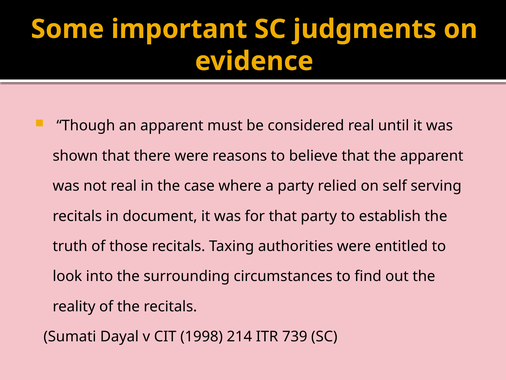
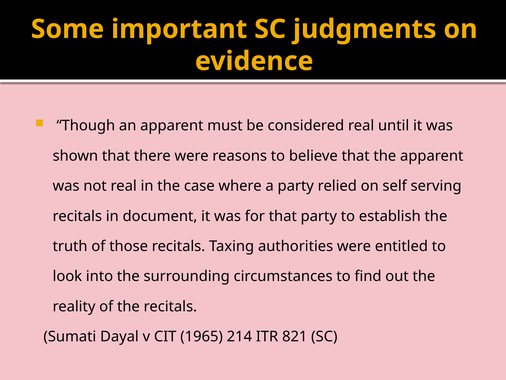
1998: 1998 -> 1965
739: 739 -> 821
